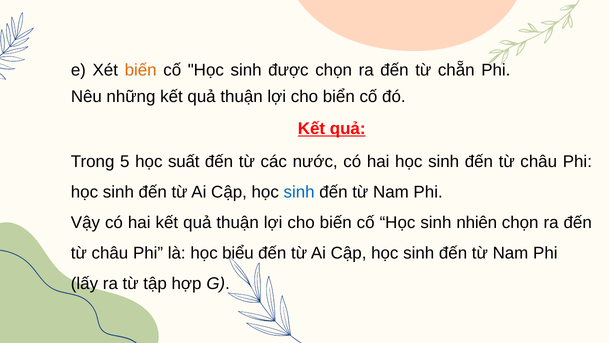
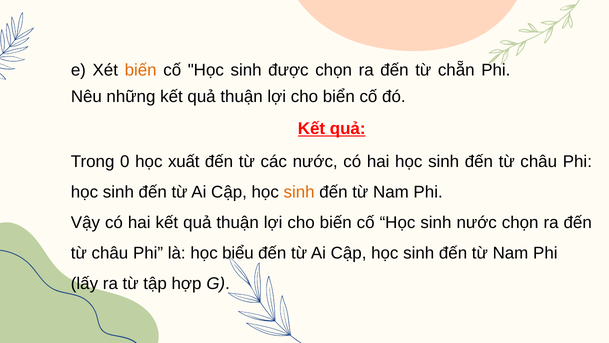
5: 5 -> 0
suất: suất -> xuất
sinh at (299, 192) colour: blue -> orange
sinh nhiên: nhiên -> nước
